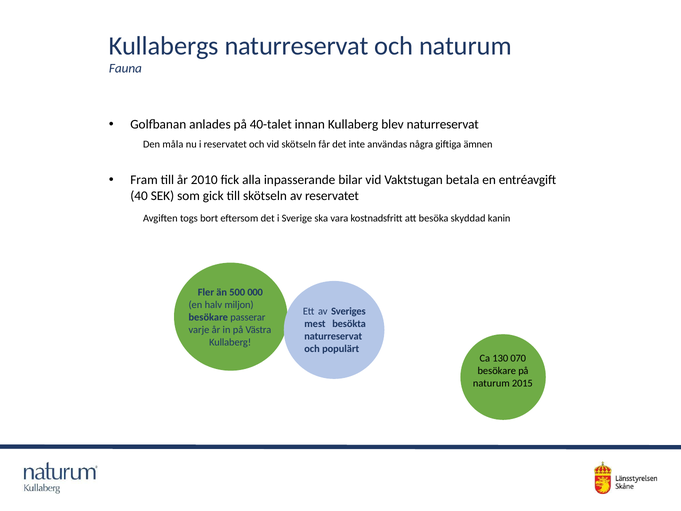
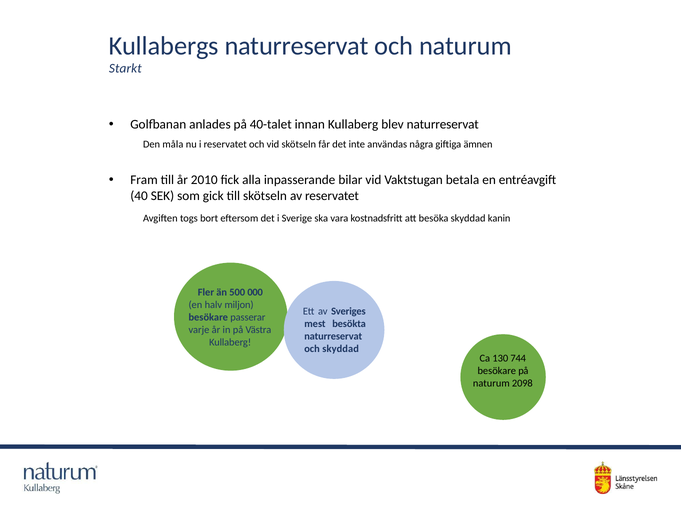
Fauna: Fauna -> Starkt
och populärt: populärt -> skyddad
070: 070 -> 744
2015: 2015 -> 2098
